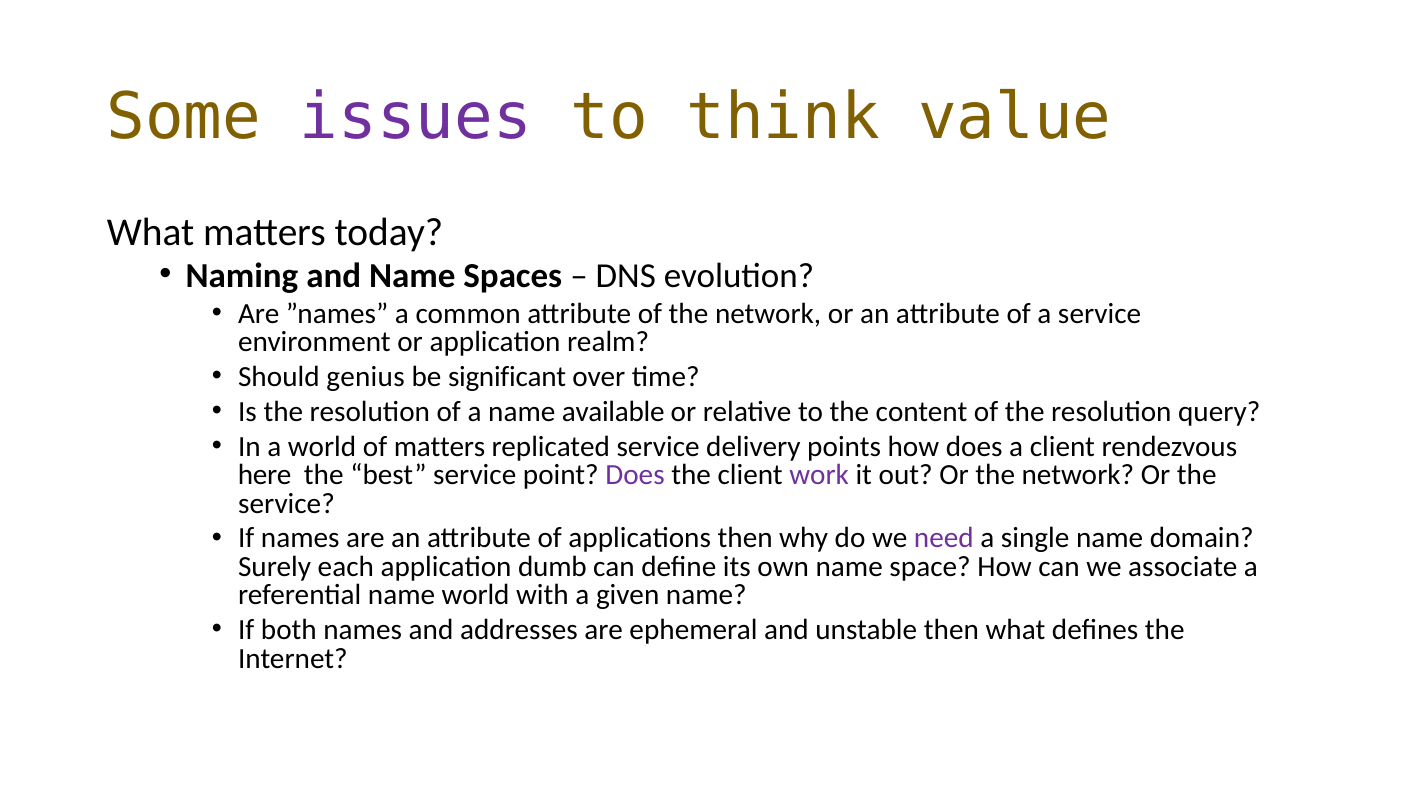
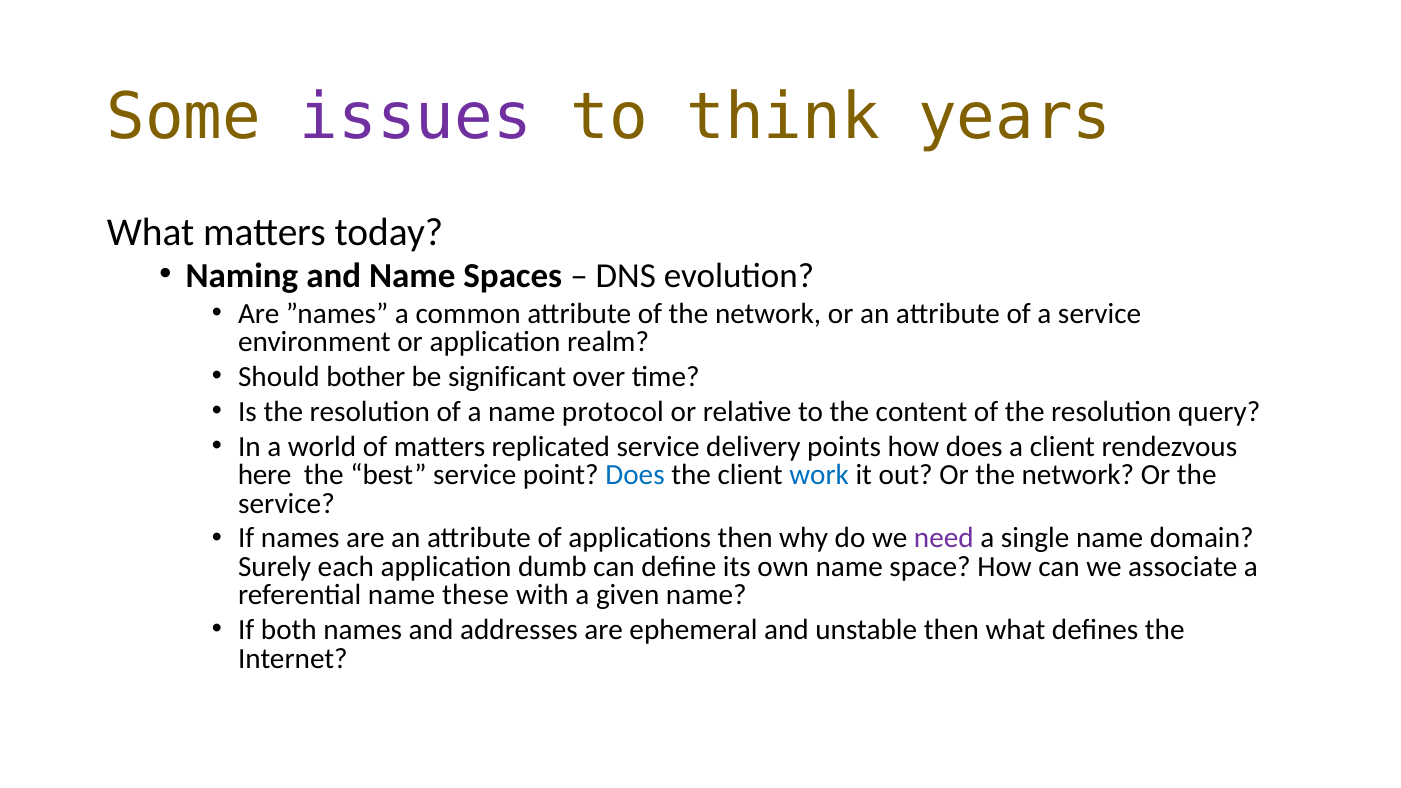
value: value -> years
genius: genius -> bother
available: available -> protocol
Does at (635, 475) colour: purple -> blue
work colour: purple -> blue
name world: world -> these
